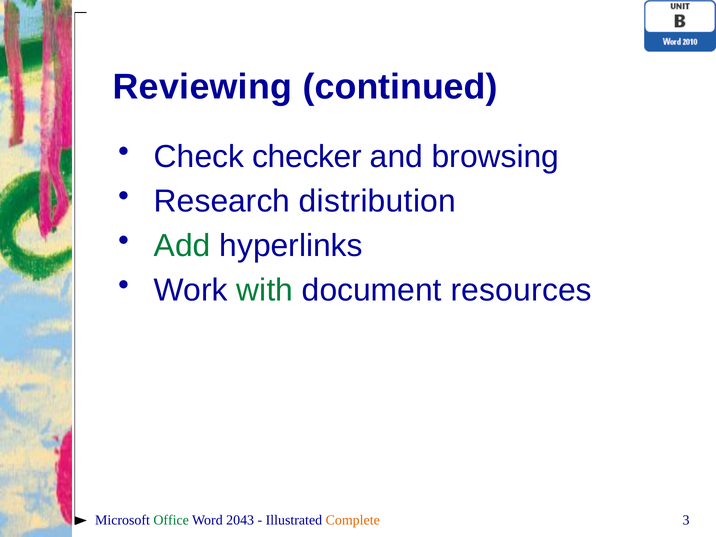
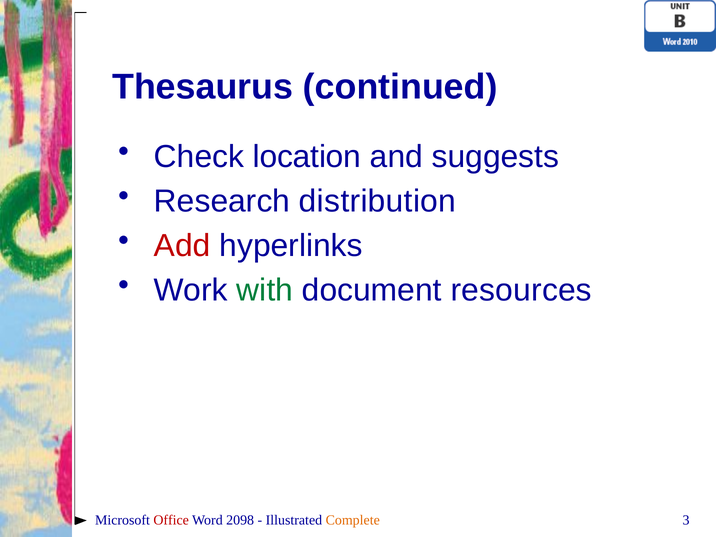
Reviewing: Reviewing -> Thesaurus
checker: checker -> location
browsing: browsing -> suggests
Add colour: green -> red
Office colour: green -> red
2043: 2043 -> 2098
